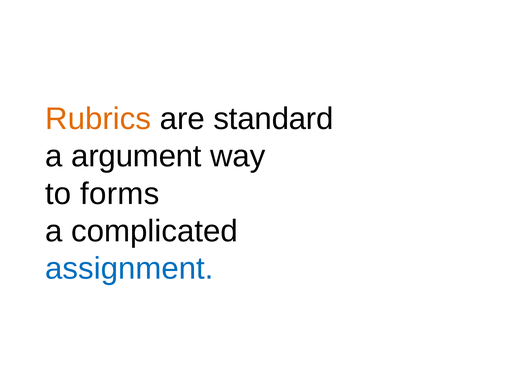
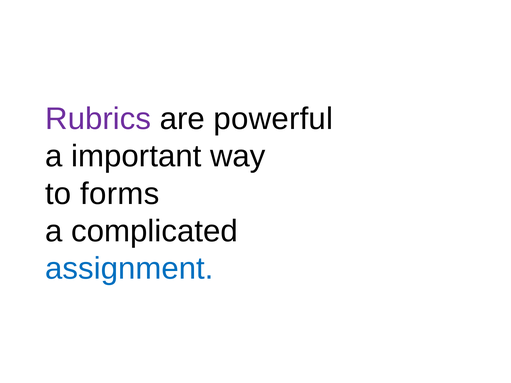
Rubrics colour: orange -> purple
standard: standard -> powerful
argument: argument -> important
